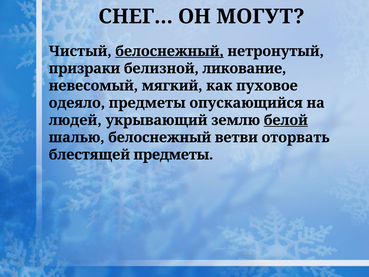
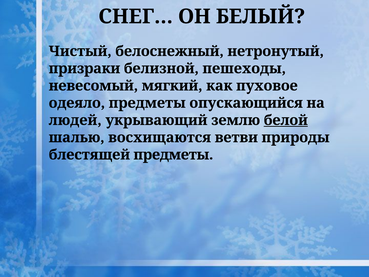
МОГУТ: МОГУТ -> БЕЛЫЙ
белоснежный at (170, 51) underline: present -> none
ликование: ликование -> пешеходы
шалью белоснежный: белоснежный -> восхищаются
оторвать: оторвать -> природы
